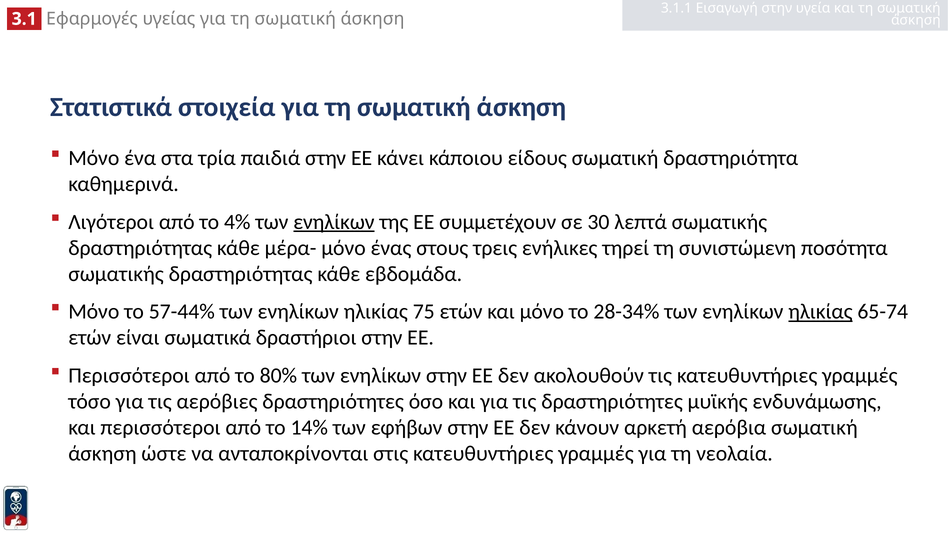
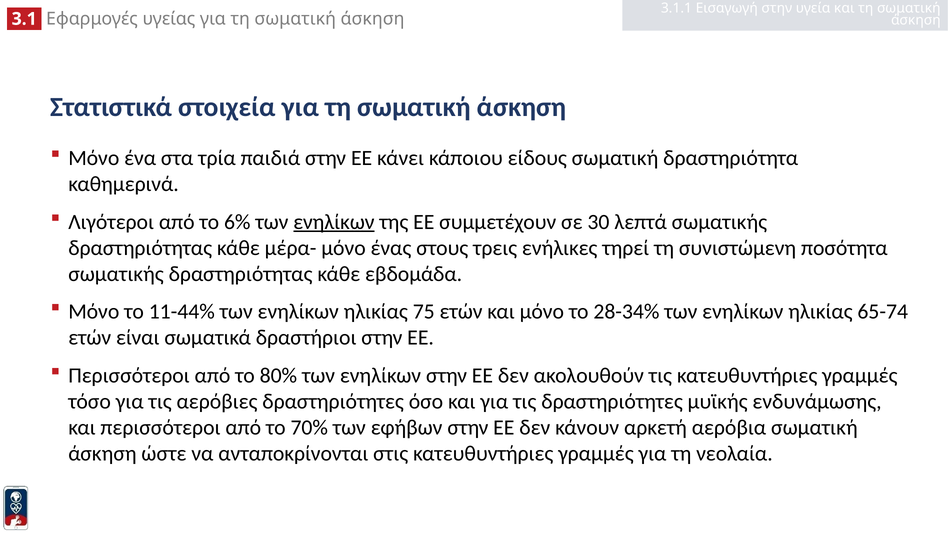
4%: 4% -> 6%
57-44%: 57-44% -> 11-44%
ηλικίας at (820, 312) underline: present -> none
14%: 14% -> 70%
